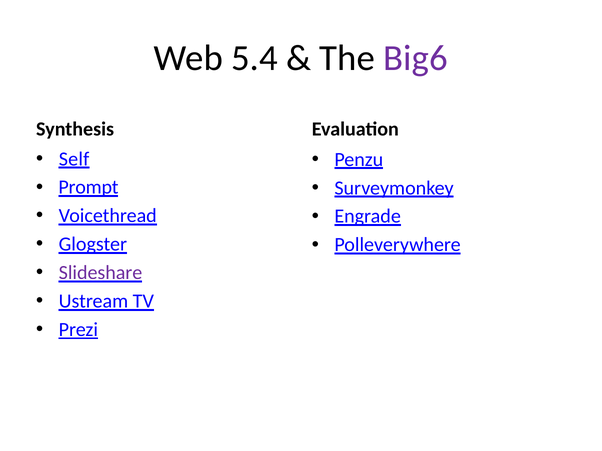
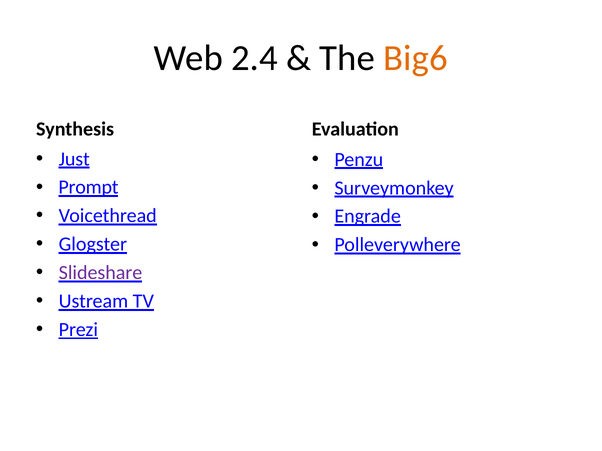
5.4: 5.4 -> 2.4
Big6 colour: purple -> orange
Self: Self -> Just
